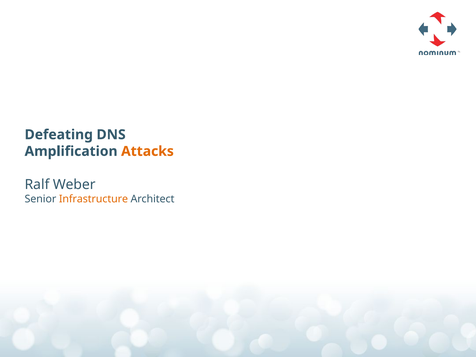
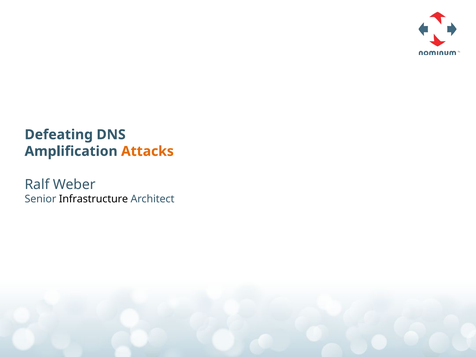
Infrastructure colour: orange -> black
